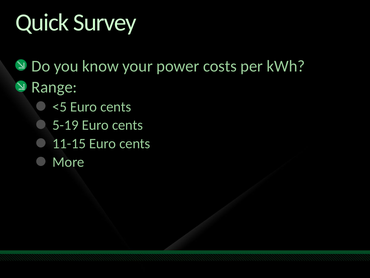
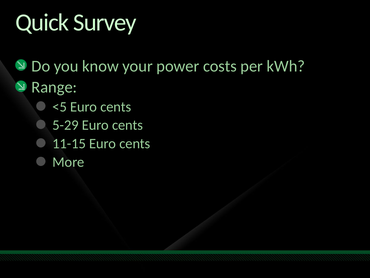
5-19: 5-19 -> 5-29
